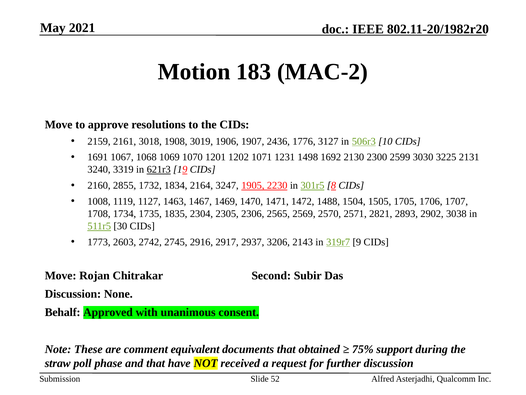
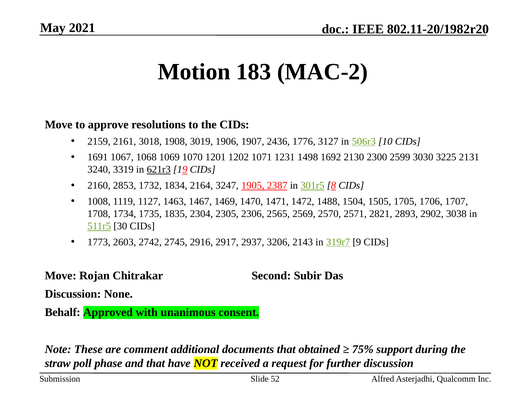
2855: 2855 -> 2853
2230: 2230 -> 2387
equivalent: equivalent -> additional
